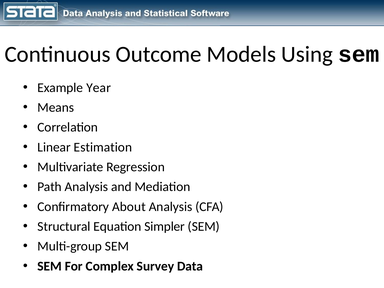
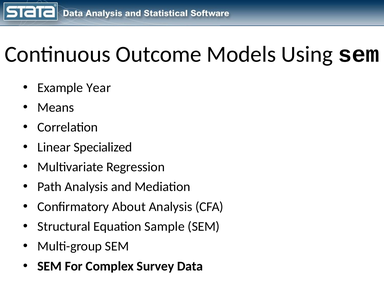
Estimation: Estimation -> Specialized
Simpler: Simpler -> Sample
